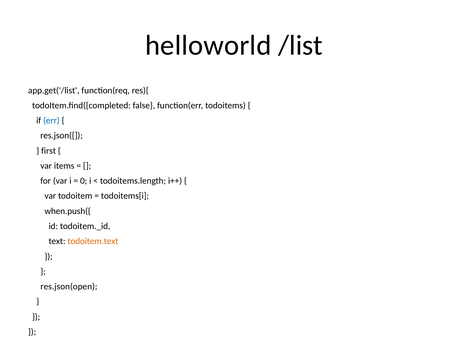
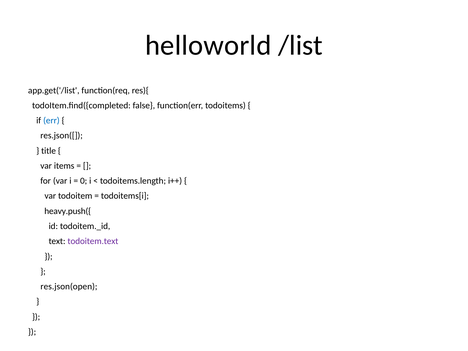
first: first -> title
when.push({: when.push({ -> heavy.push({
todoitem.text colour: orange -> purple
